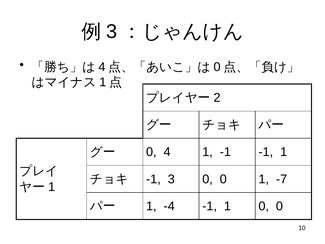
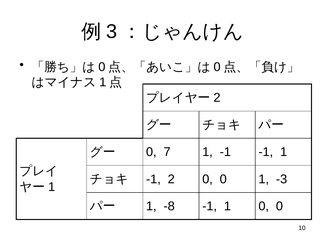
4 at (102, 67): 4 -> 0
0 4: 4 -> 7
-1 3: 3 -> 2
-7: -7 -> -3
-4: -4 -> -8
